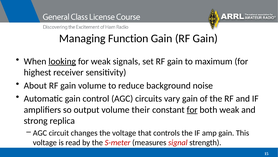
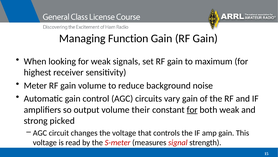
looking underline: present -> none
About: About -> Meter
replica: replica -> picked
